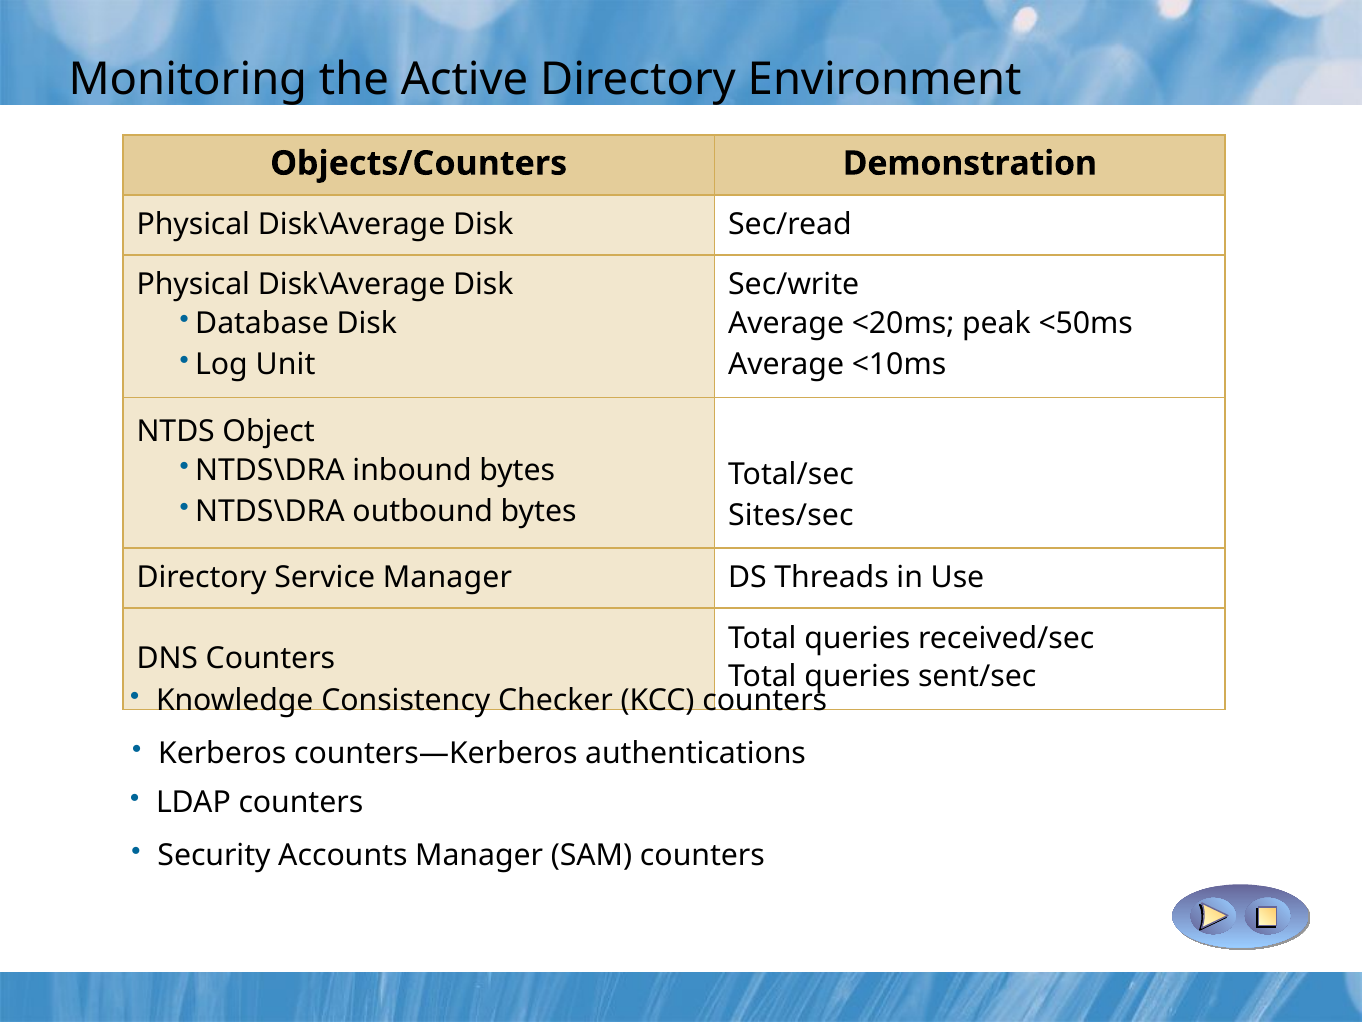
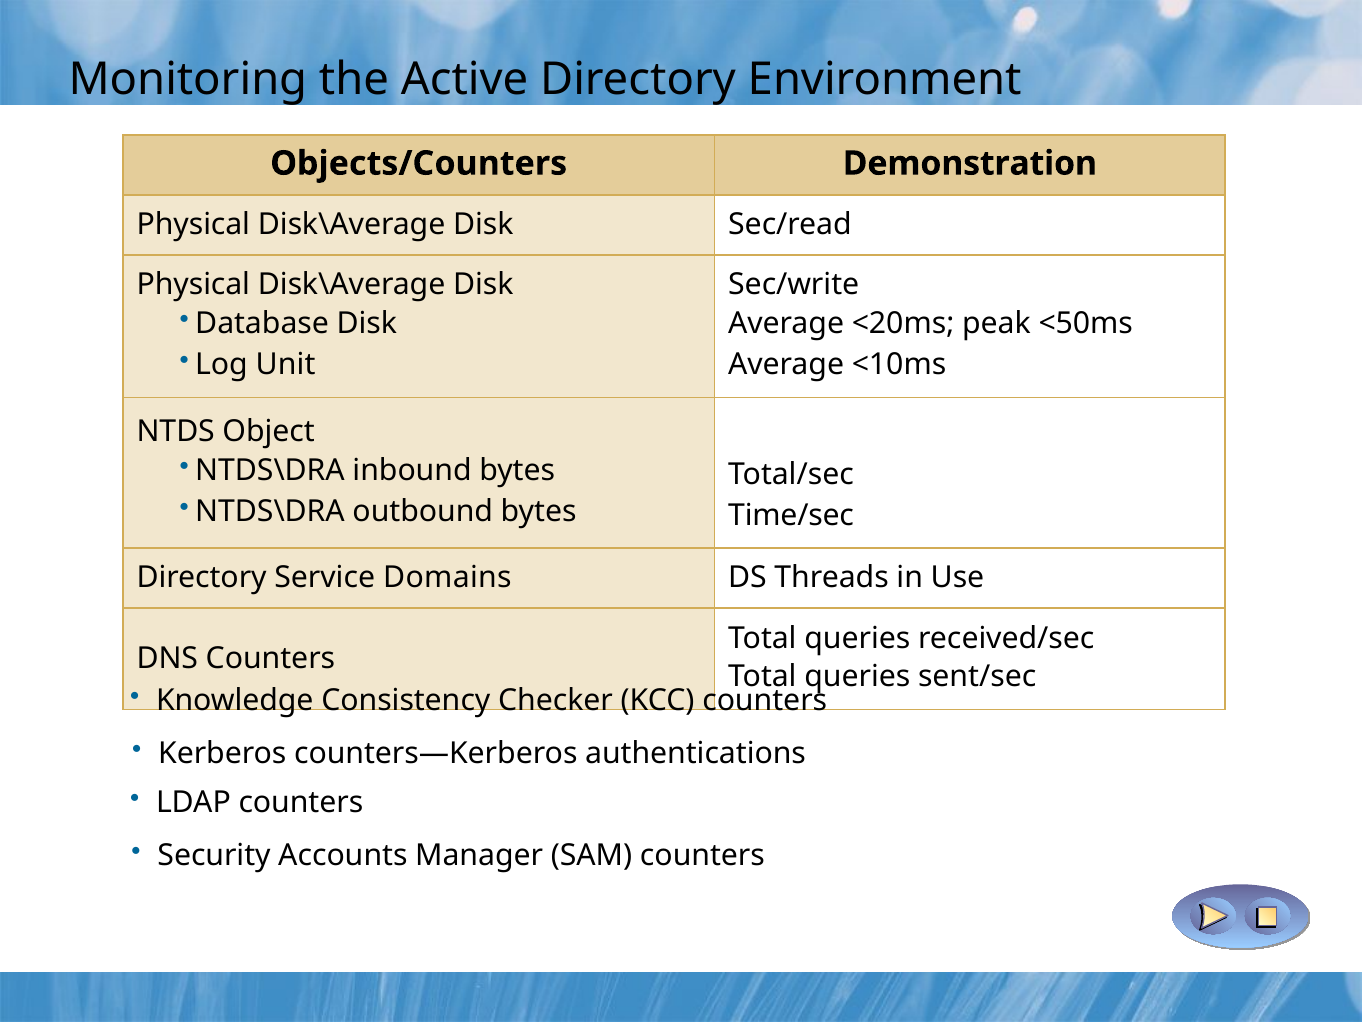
Sites/sec: Sites/sec -> Time/sec
Service Manager: Manager -> Domains
